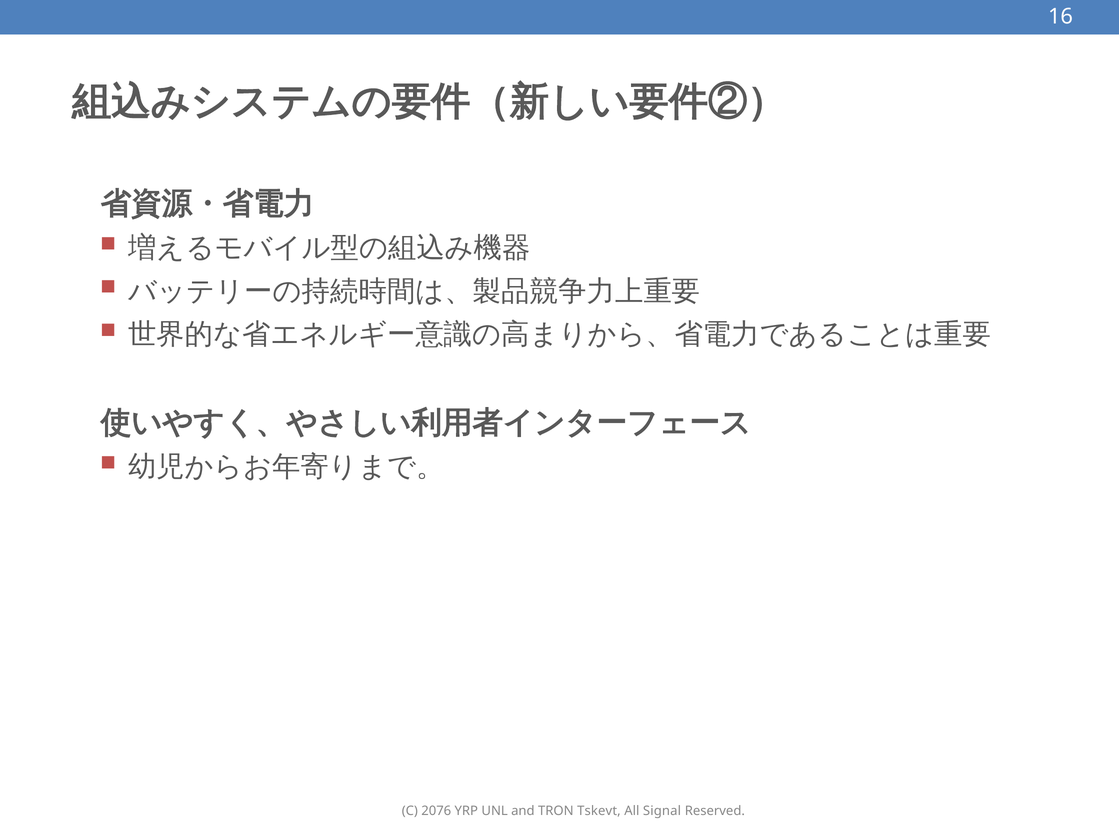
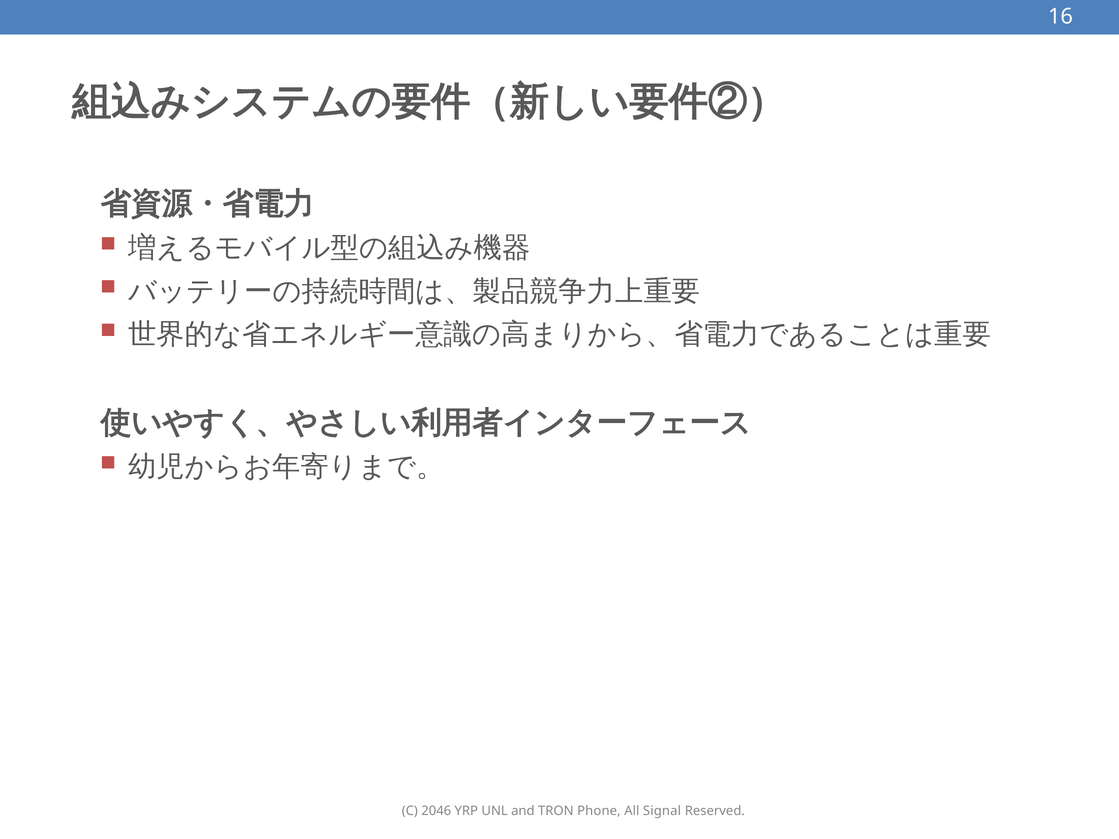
2076: 2076 -> 2046
Tskevt: Tskevt -> Phone
